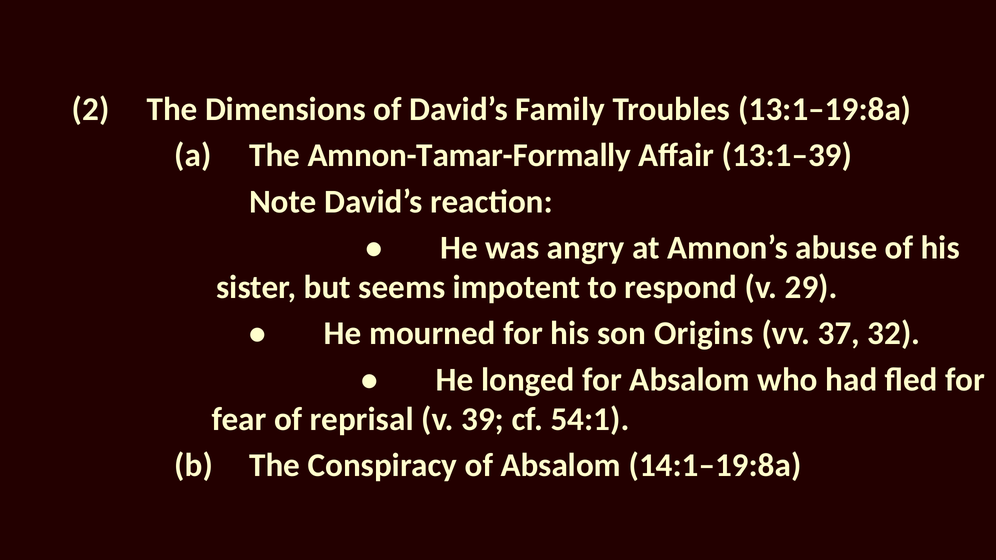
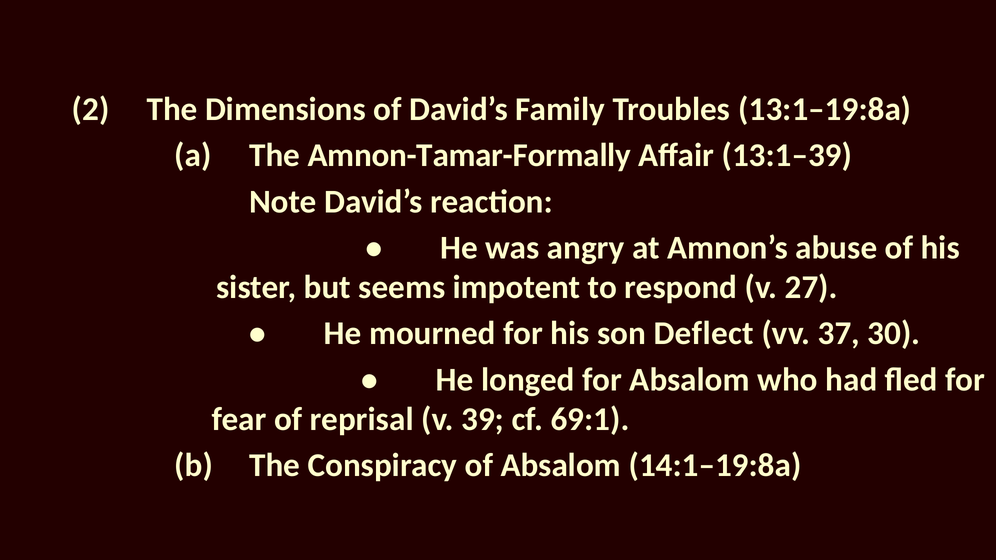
29: 29 -> 27
Origins: Origins -> Deflect
32: 32 -> 30
54:1: 54:1 -> 69:1
